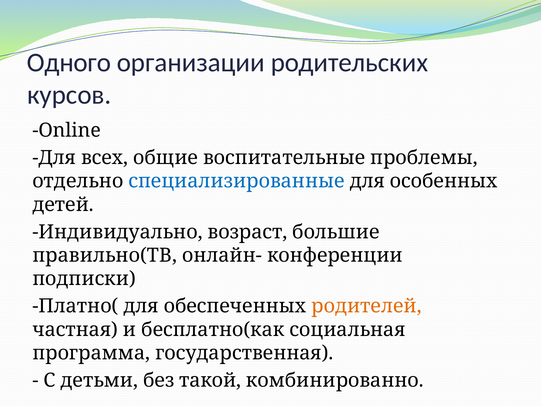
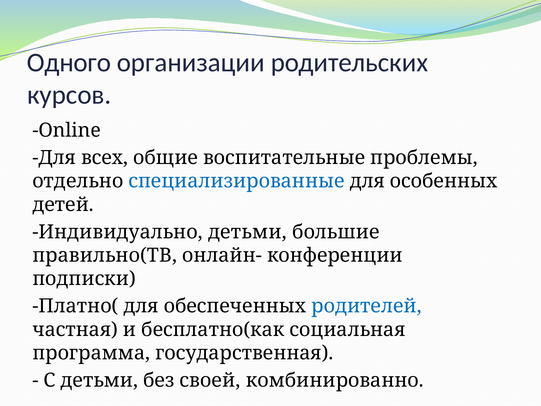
Индивидуально возраст: возраст -> детьми
родителей colour: orange -> blue
такой: такой -> своей
